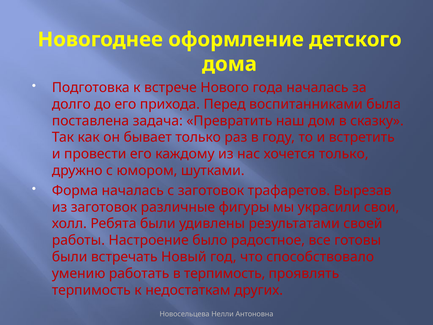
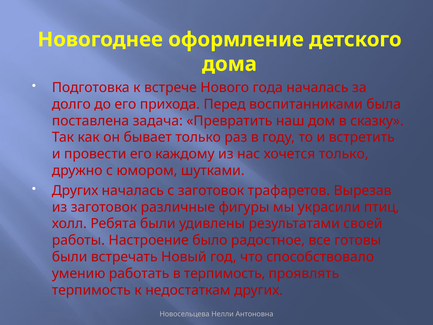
Форма at (75, 190): Форма -> Других
свои: свои -> птиц
